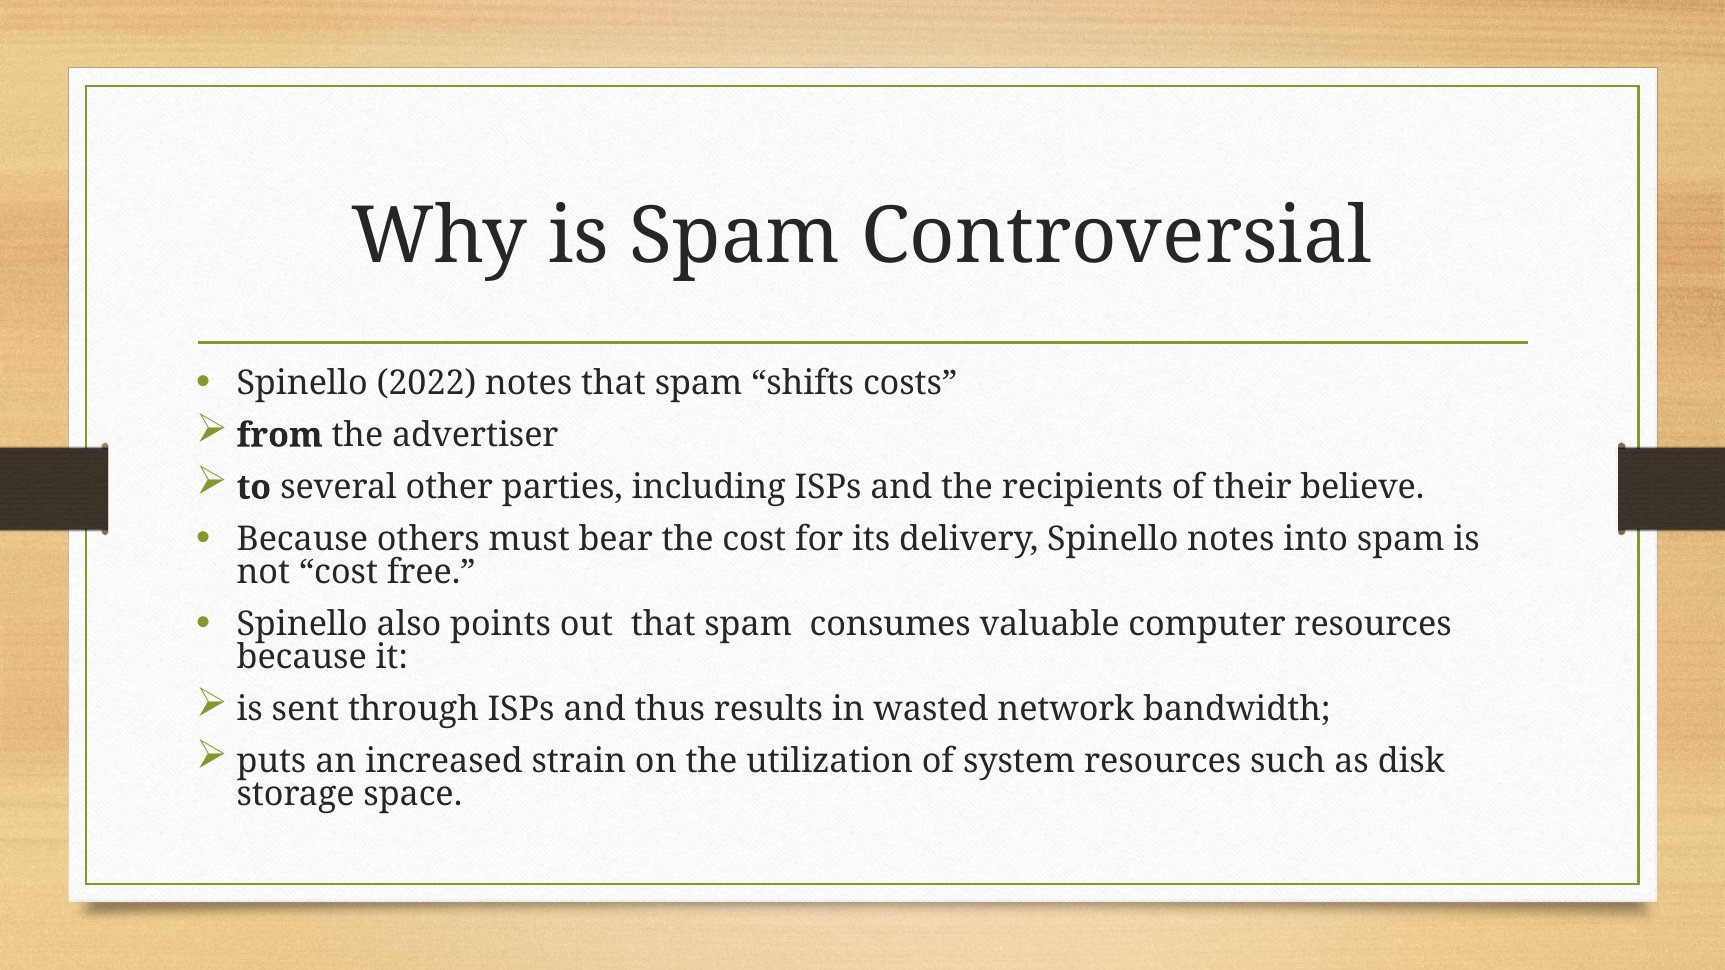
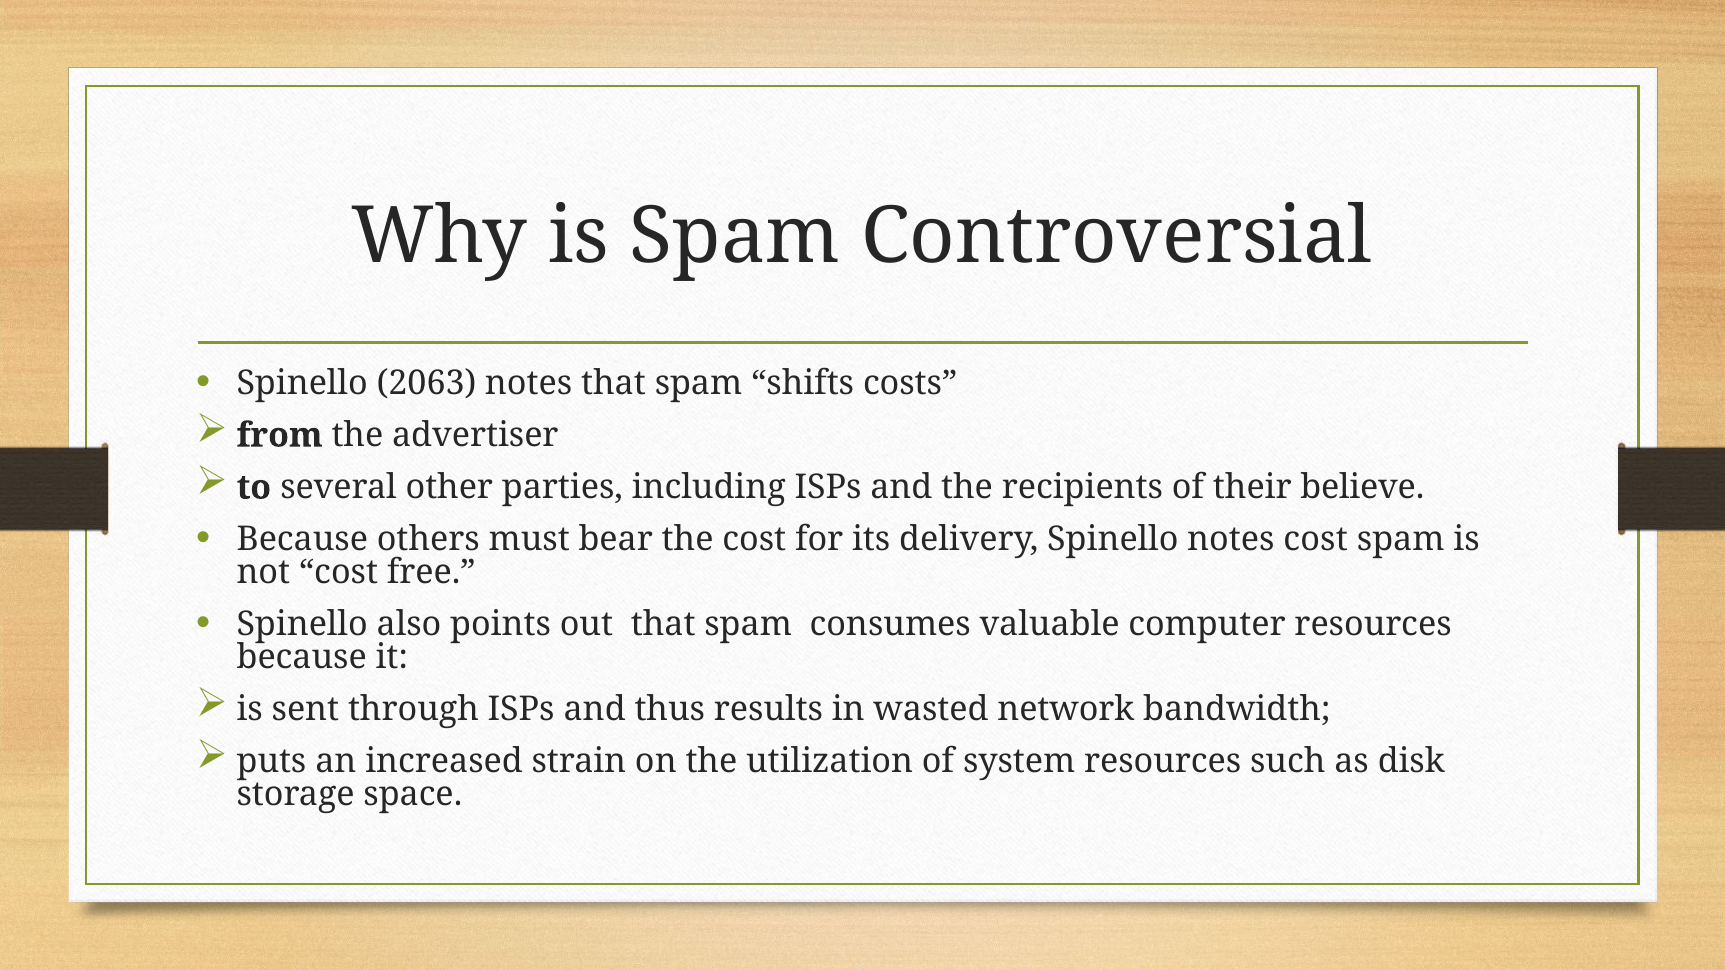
2022: 2022 -> 2063
notes into: into -> cost
